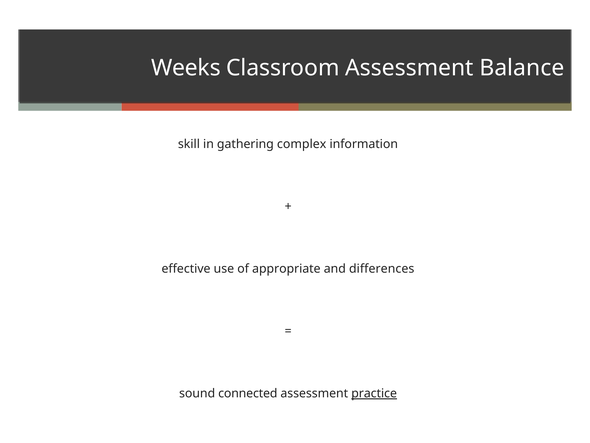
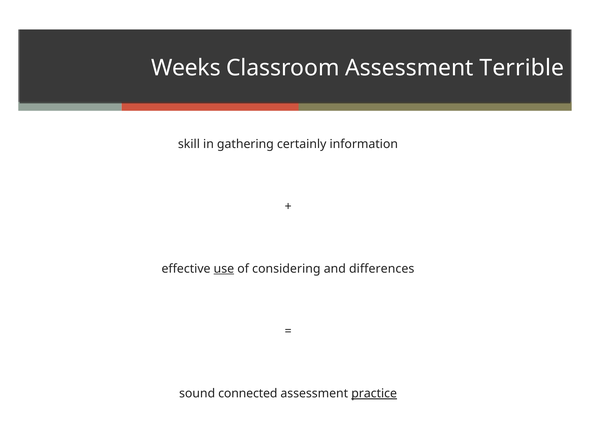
Balance: Balance -> Terrible
complex: complex -> certainly
use underline: none -> present
appropriate: appropriate -> considering
